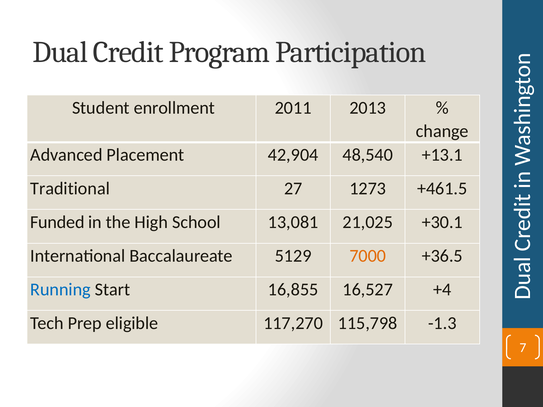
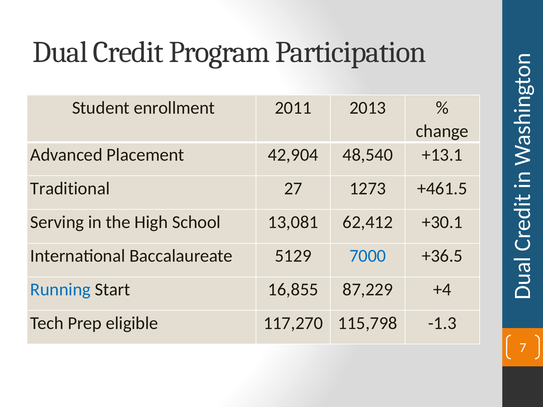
Funded: Funded -> Serving
21,025: 21,025 -> 62,412
7000 colour: orange -> blue
16,527: 16,527 -> 87,229
